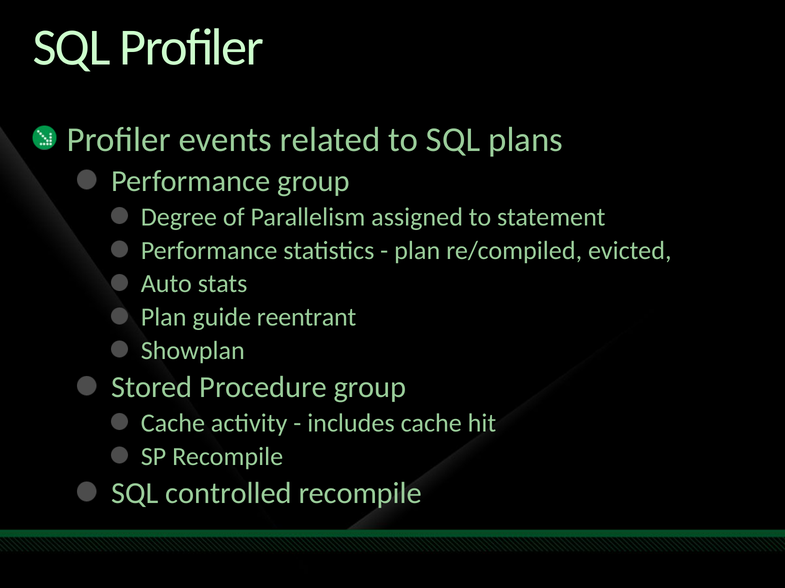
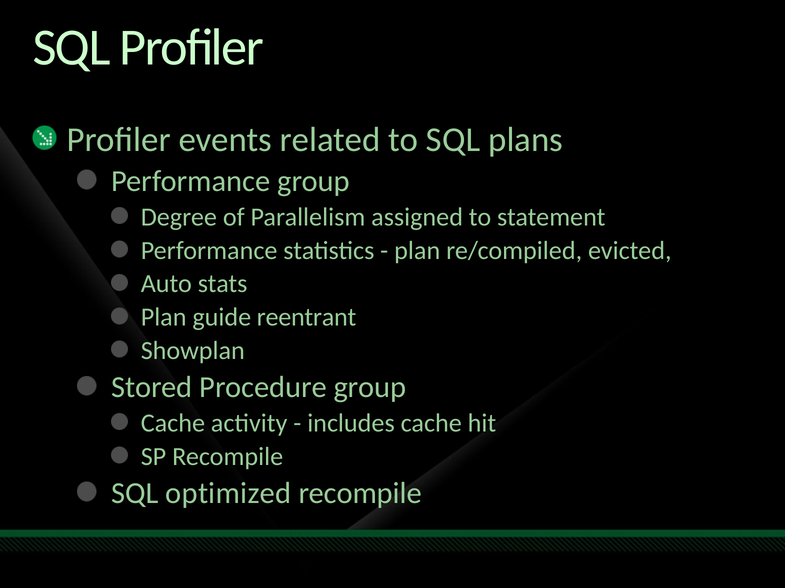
controlled: controlled -> optimized
